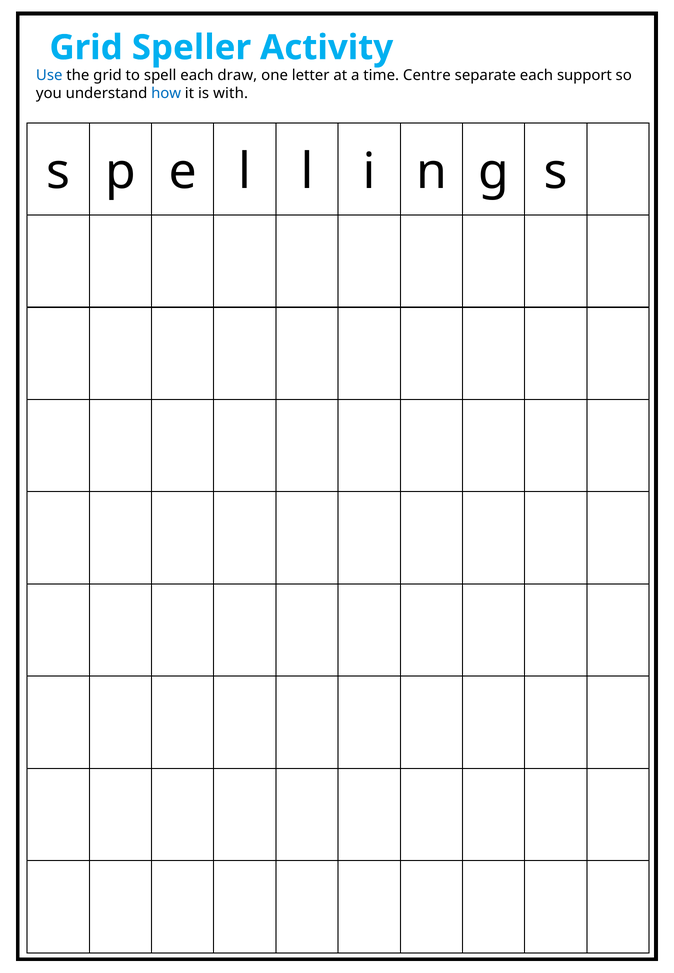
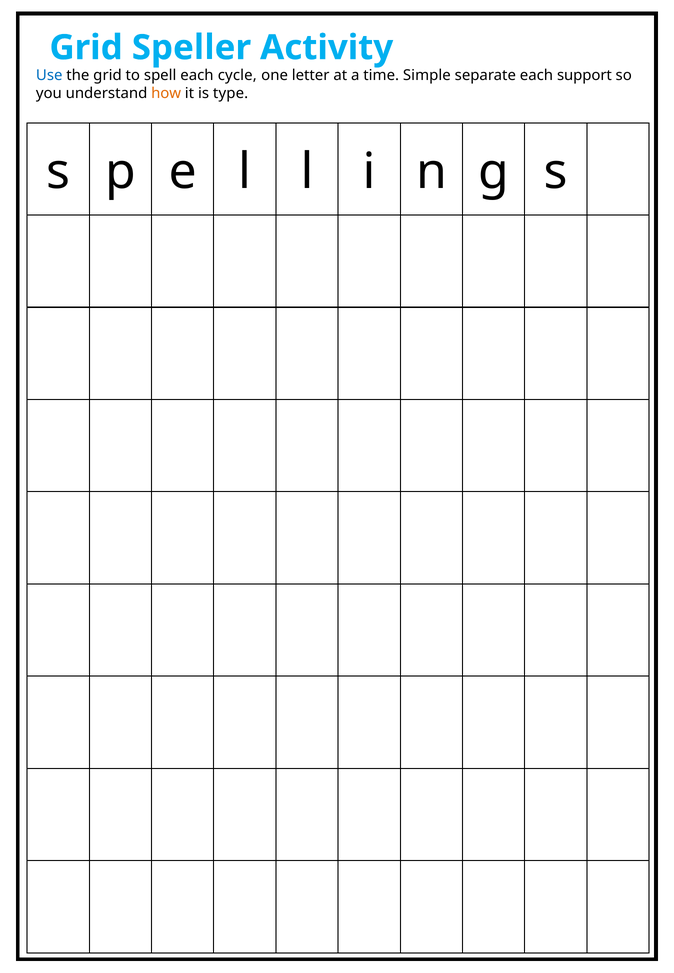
draw: draw -> cycle
Centre: Centre -> Simple
how colour: blue -> orange
with: with -> type
